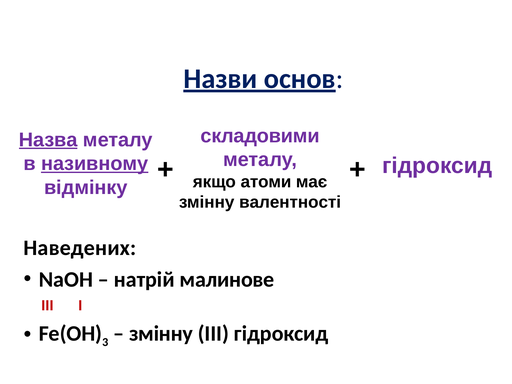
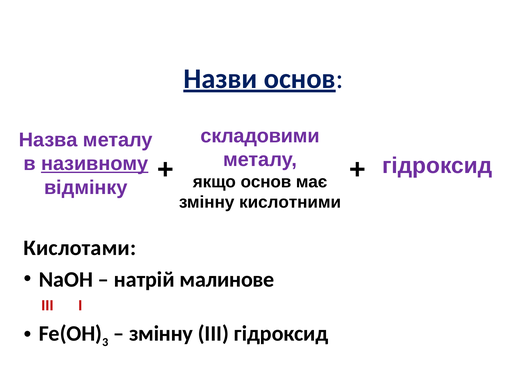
Назва underline: present -> none
якщо атоми: атоми -> основ
валентності: валентності -> кислотними
Наведених: Наведених -> Кислотами
